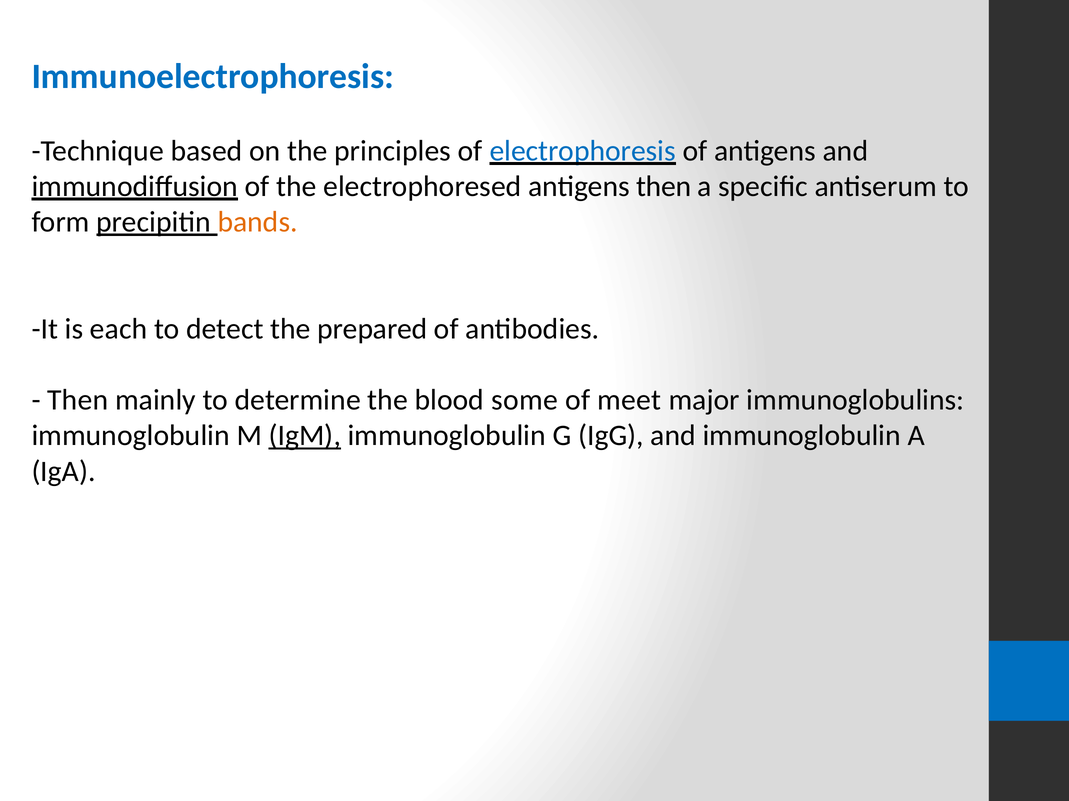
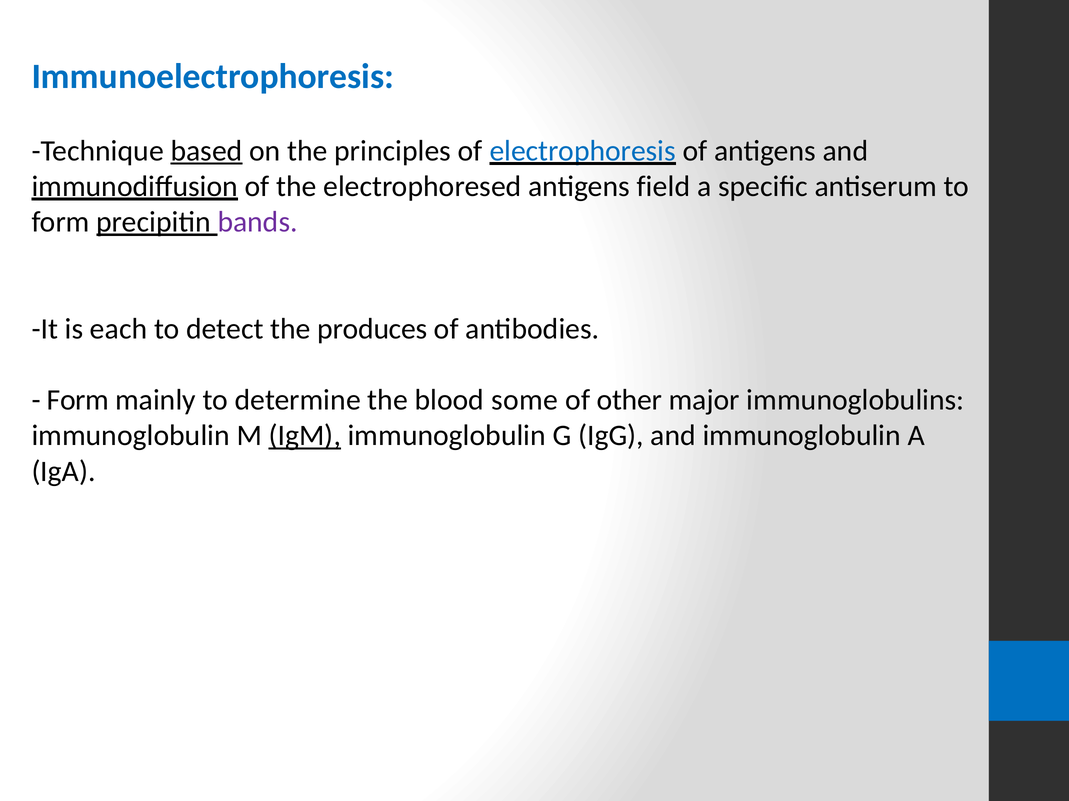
based underline: none -> present
antigens then: then -> field
bands colour: orange -> purple
prepared: prepared -> produces
Then at (78, 400): Then -> Form
meet: meet -> other
